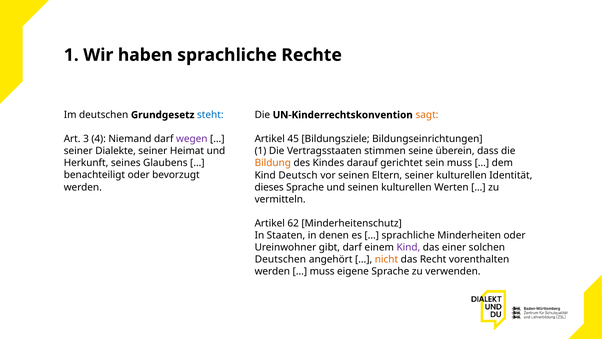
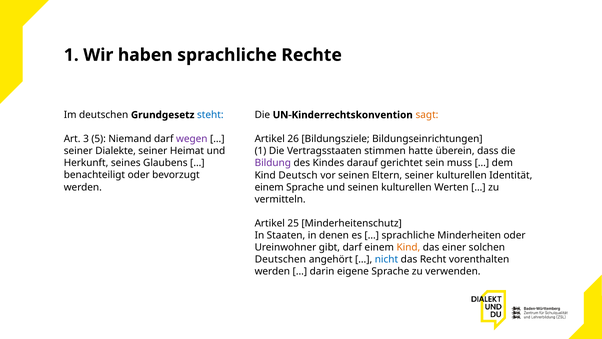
4: 4 -> 5
45: 45 -> 26
seine: seine -> hatte
Bildung colour: orange -> purple
dieses at (269, 187): dieses -> einem
62: 62 -> 25
Kind at (408, 247) colour: purple -> orange
nicht colour: orange -> blue
muss at (322, 271): muss -> darin
